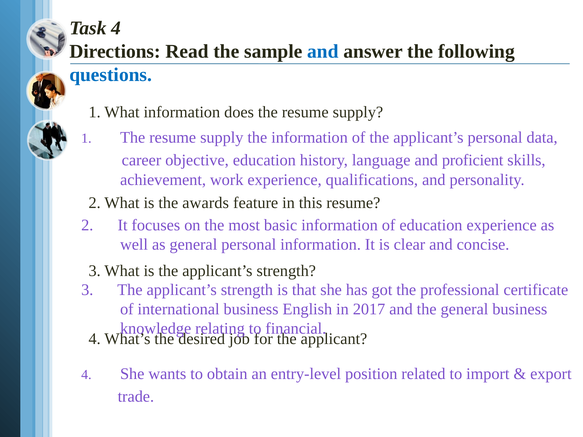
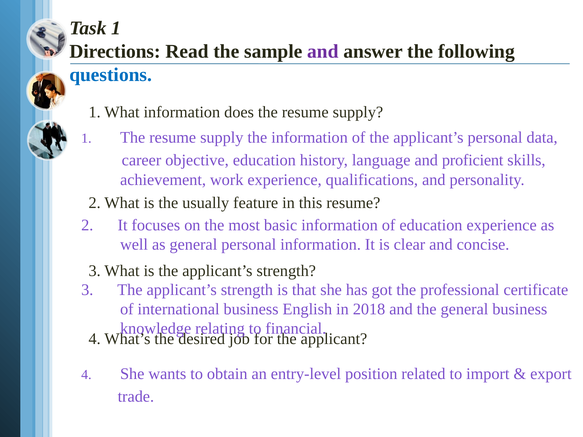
Task 4: 4 -> 1
and at (323, 51) colour: blue -> purple
awards: awards -> usually
2017: 2017 -> 2018
